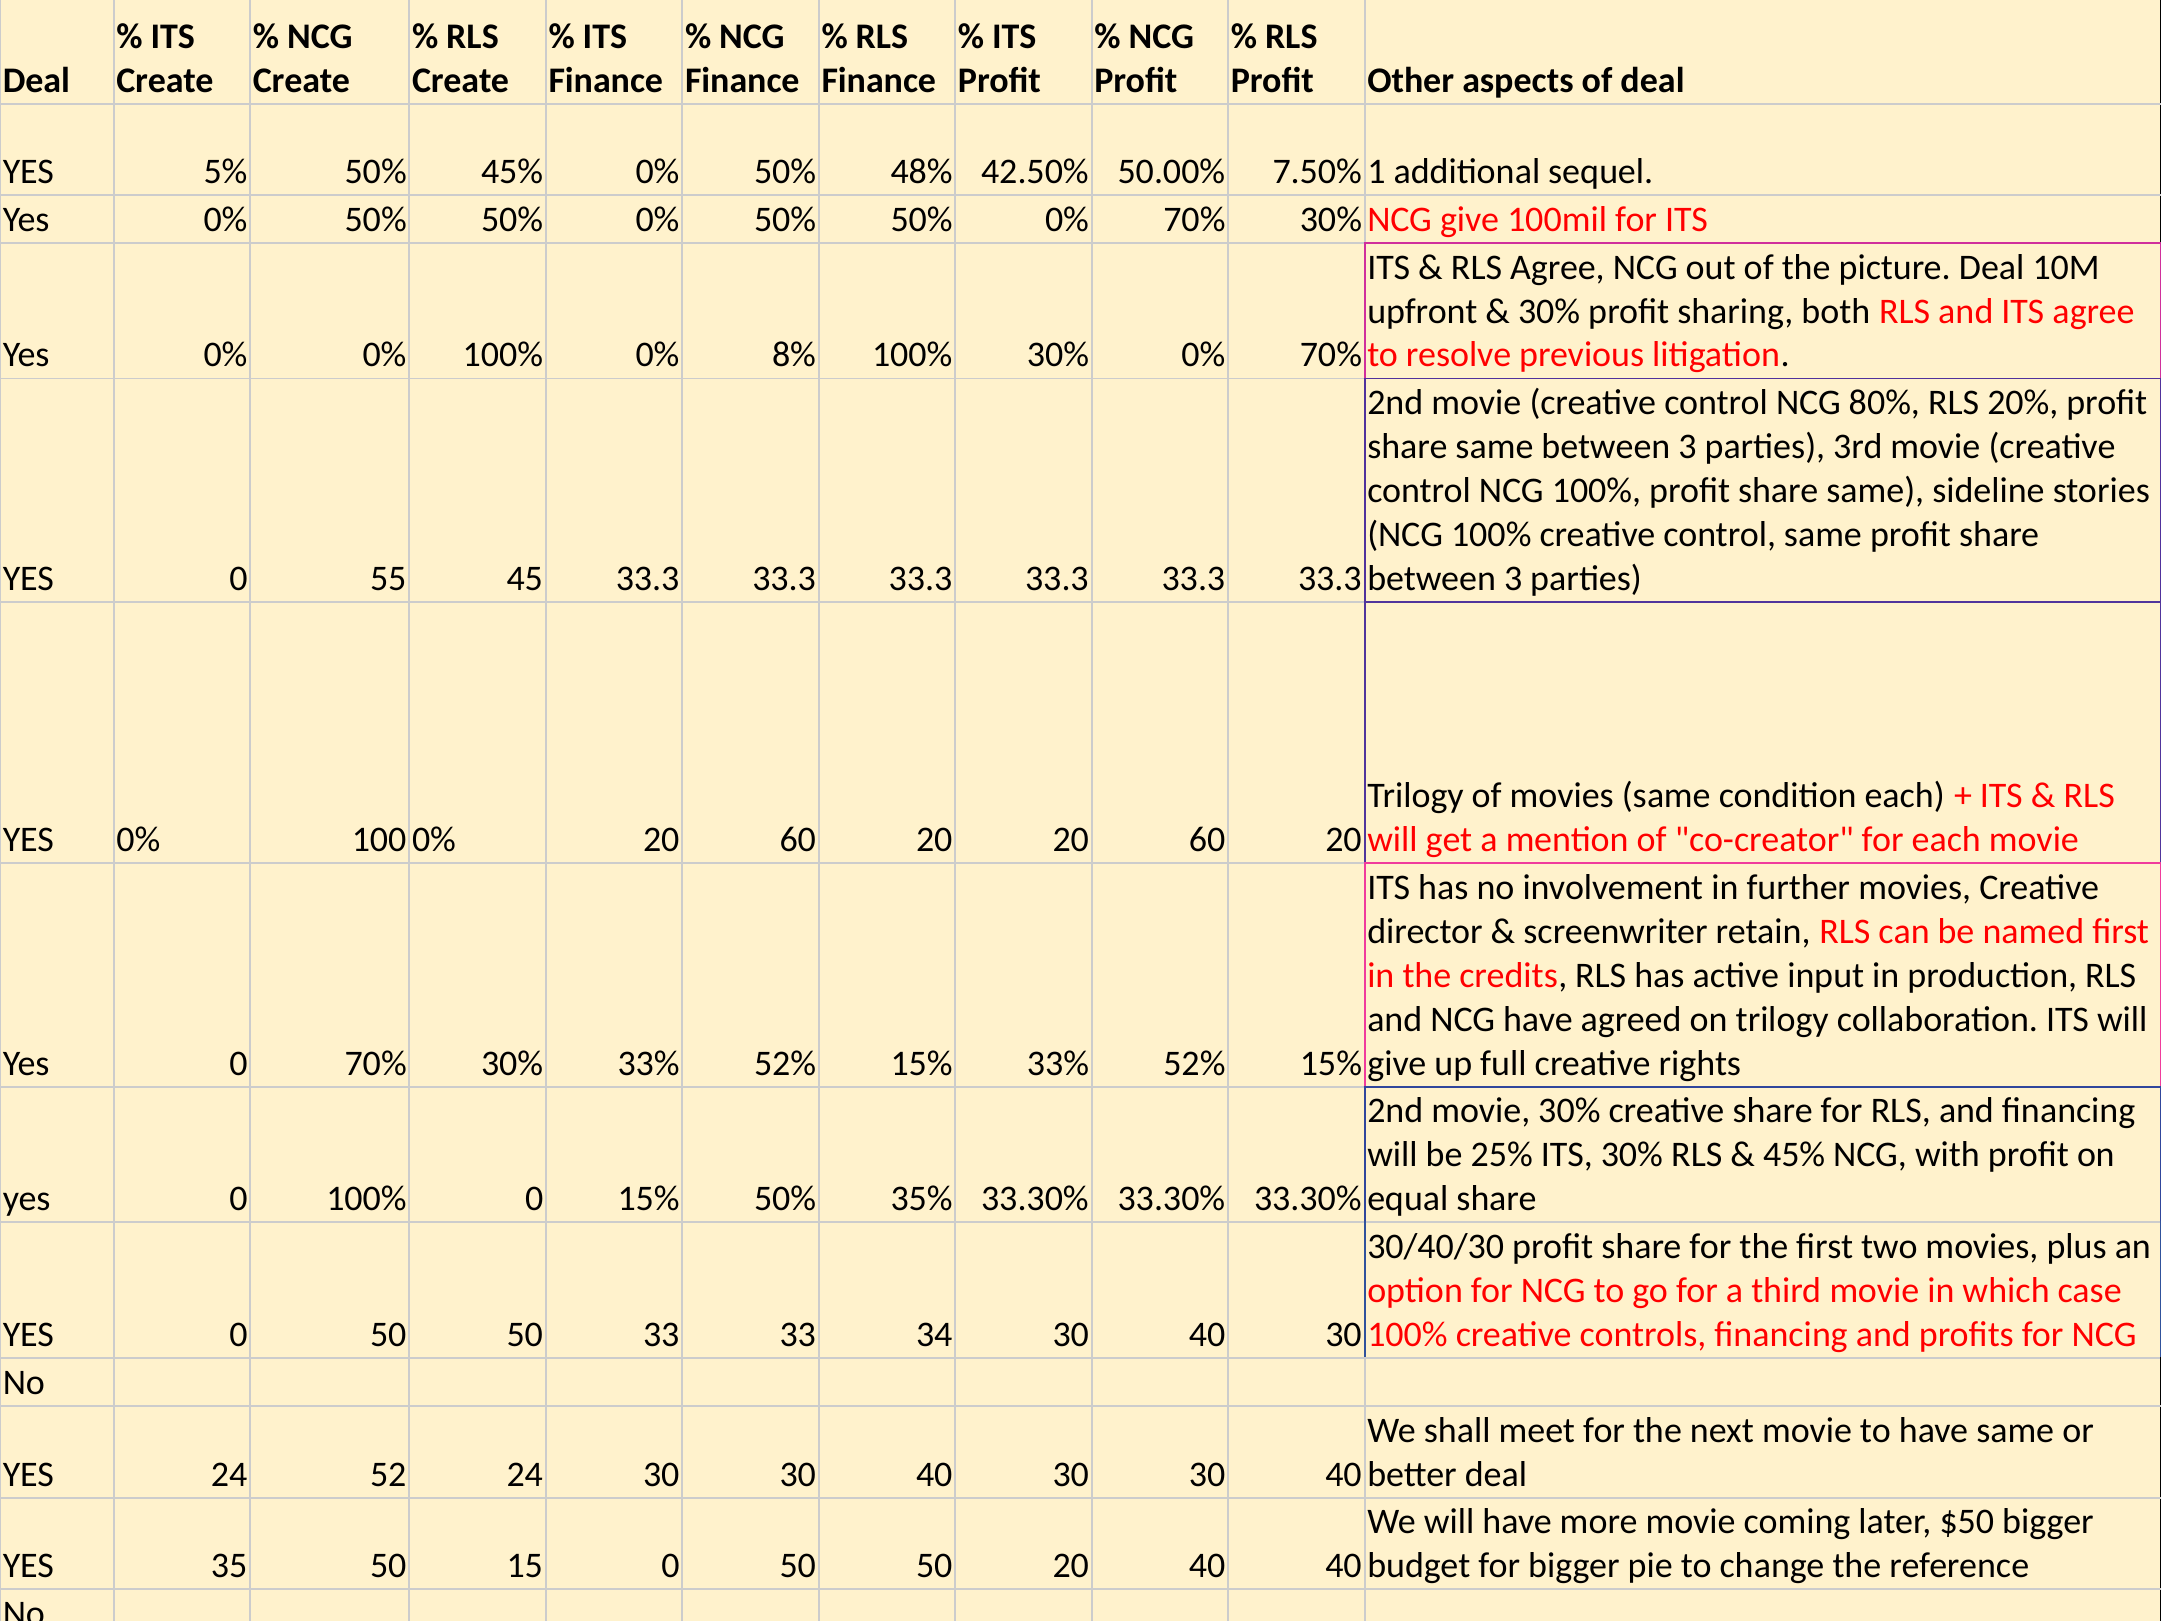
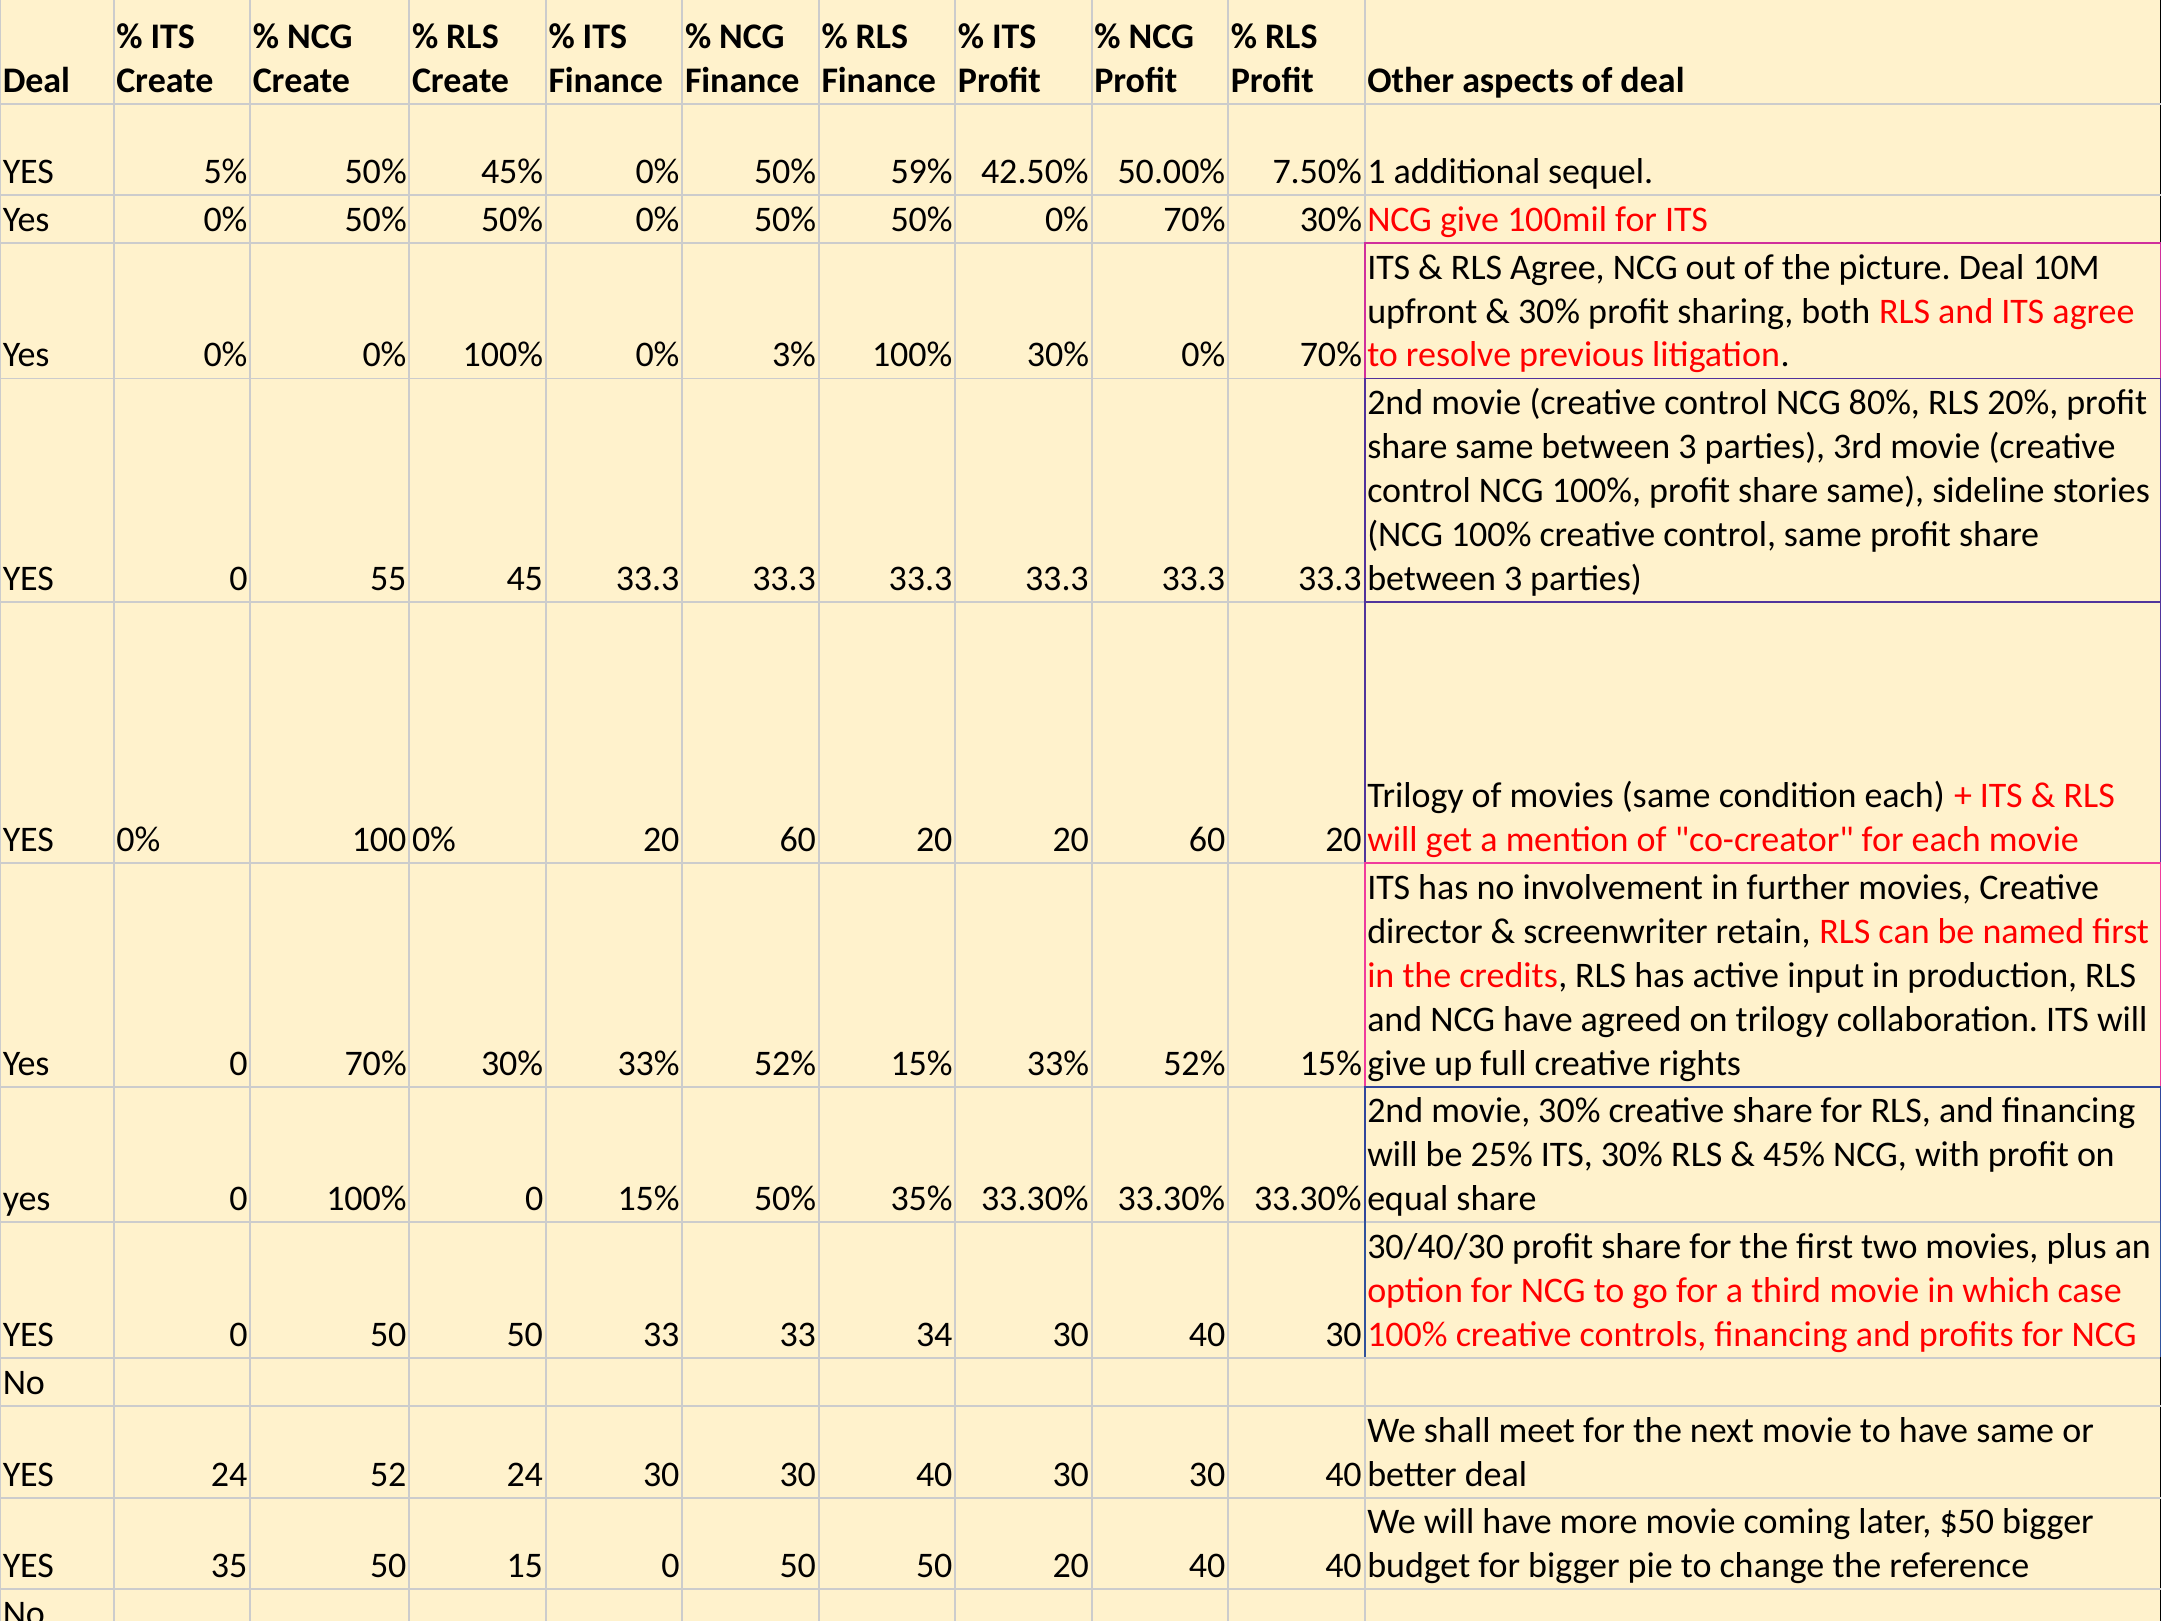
48%: 48% -> 59%
8%: 8% -> 3%
